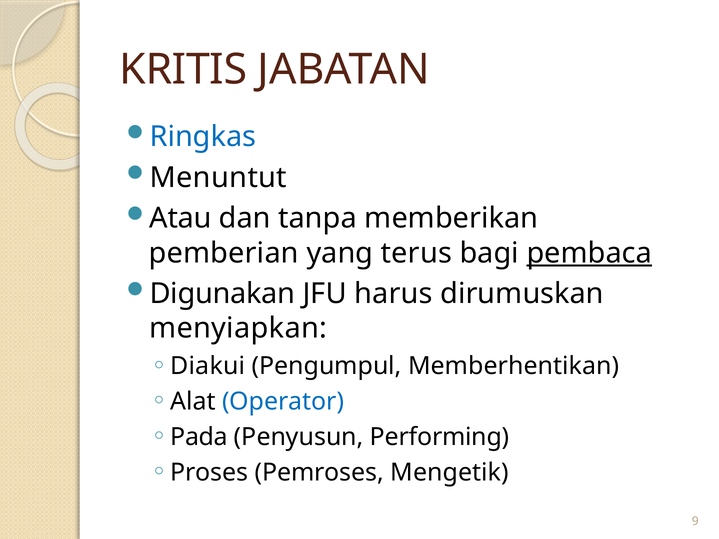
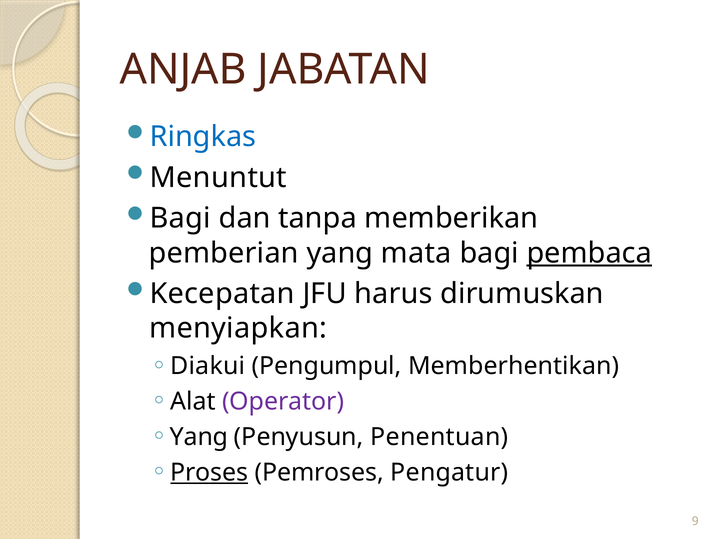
KRITIS: KRITIS -> ANJAB
Atau at (181, 218): Atau -> Bagi
terus: terus -> mata
Digunakan: Digunakan -> Kecepatan
Operator colour: blue -> purple
Pada at (199, 437): Pada -> Yang
Performing: Performing -> Penentuan
Proses underline: none -> present
Mengetik: Mengetik -> Pengatur
